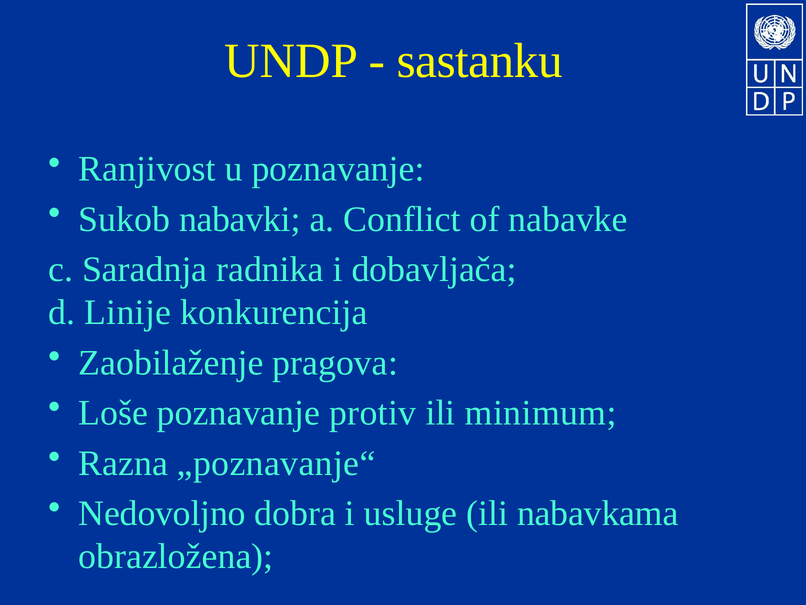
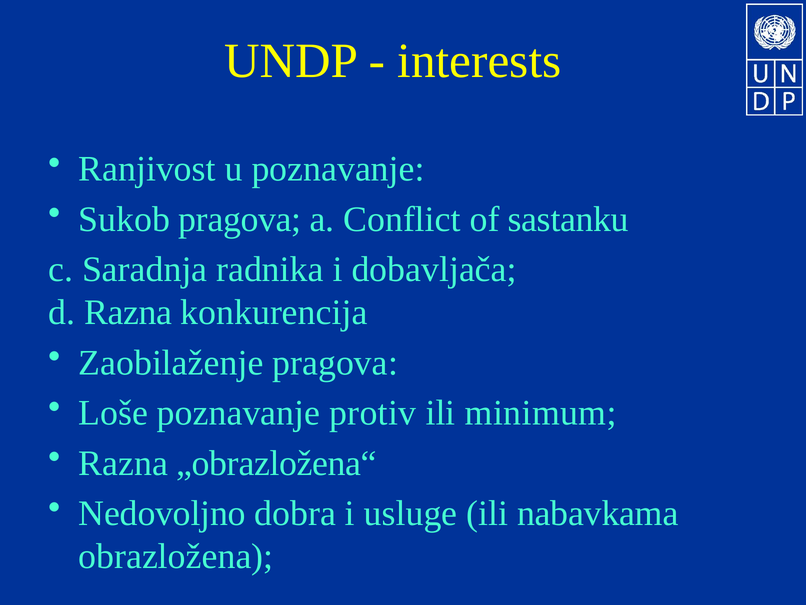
sastanku: sastanku -> interests
Sukob nabavki: nabavki -> pragova
nabavke: nabavke -> sastanku
d Linije: Linije -> Razna
„poznavanje“: „poznavanje“ -> „obrazložena“
